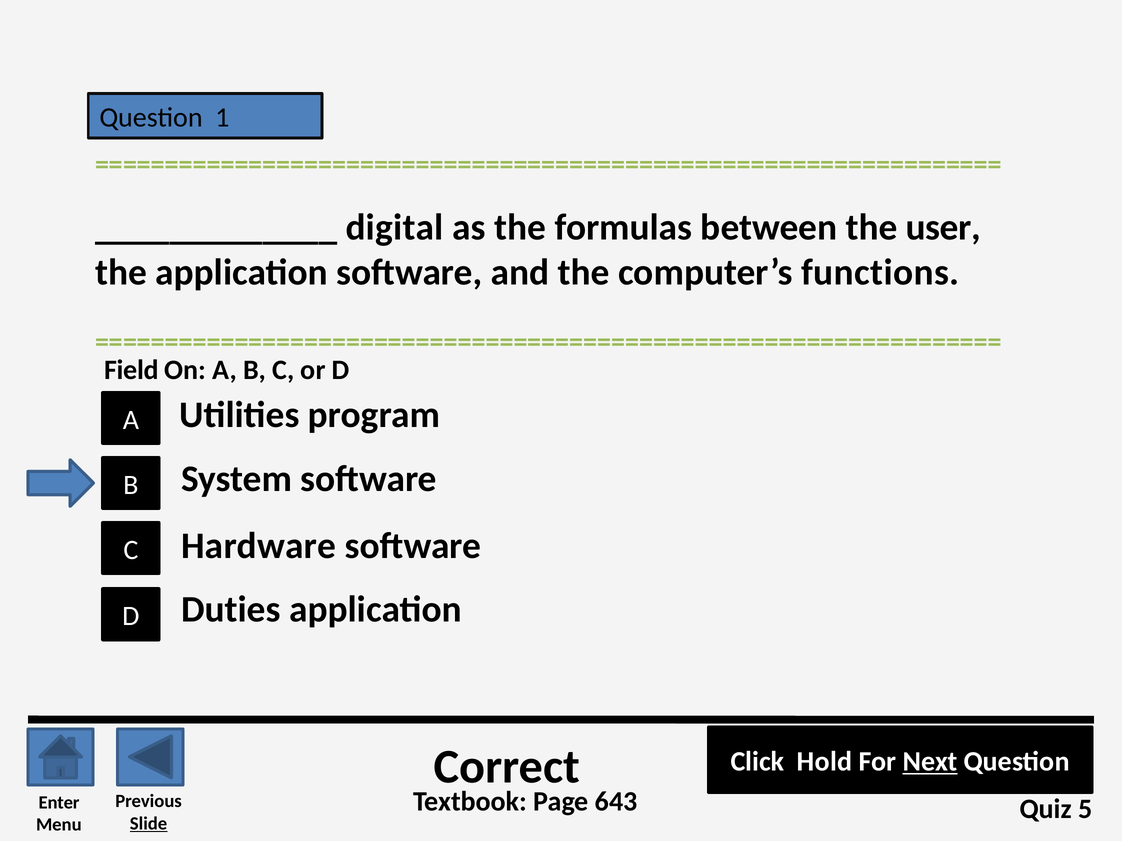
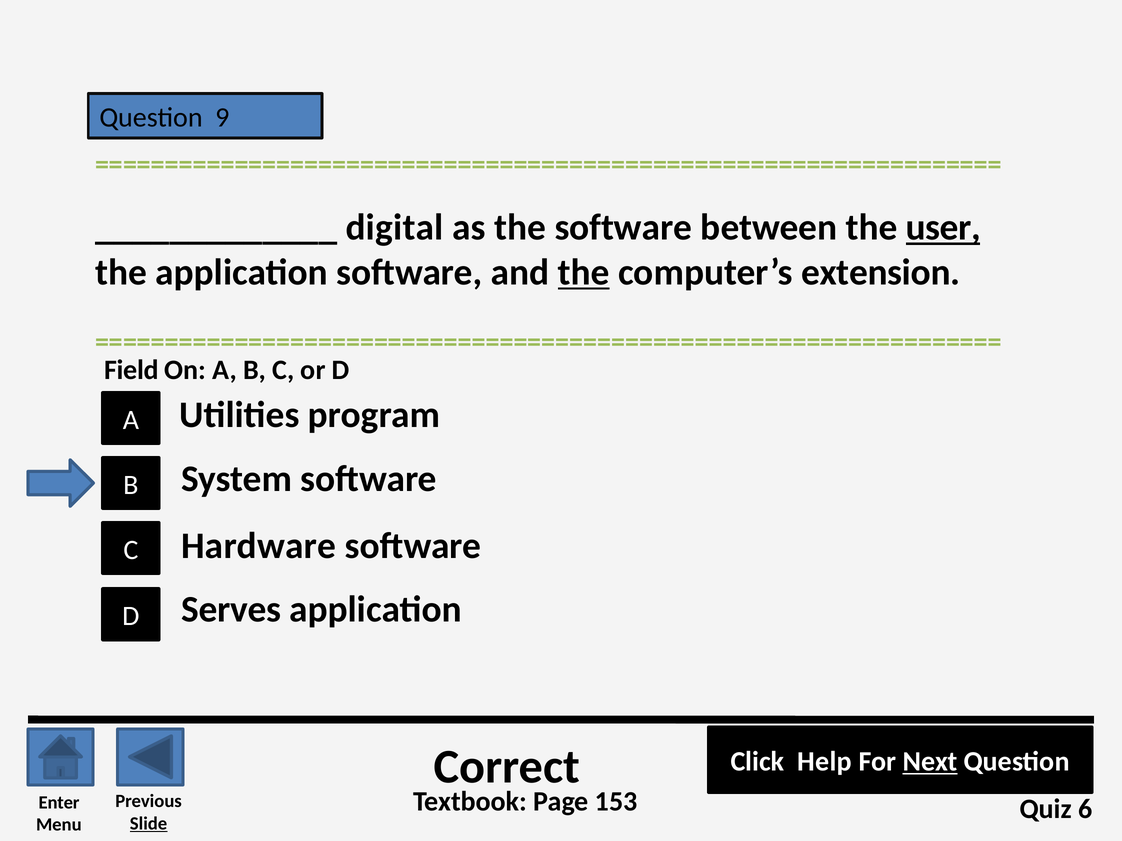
1: 1 -> 9
the formulas: formulas -> software
user underline: none -> present
the at (584, 273) underline: none -> present
functions: functions -> extension
Duties: Duties -> Serves
Hold: Hold -> Help
643: 643 -> 153
5: 5 -> 6
